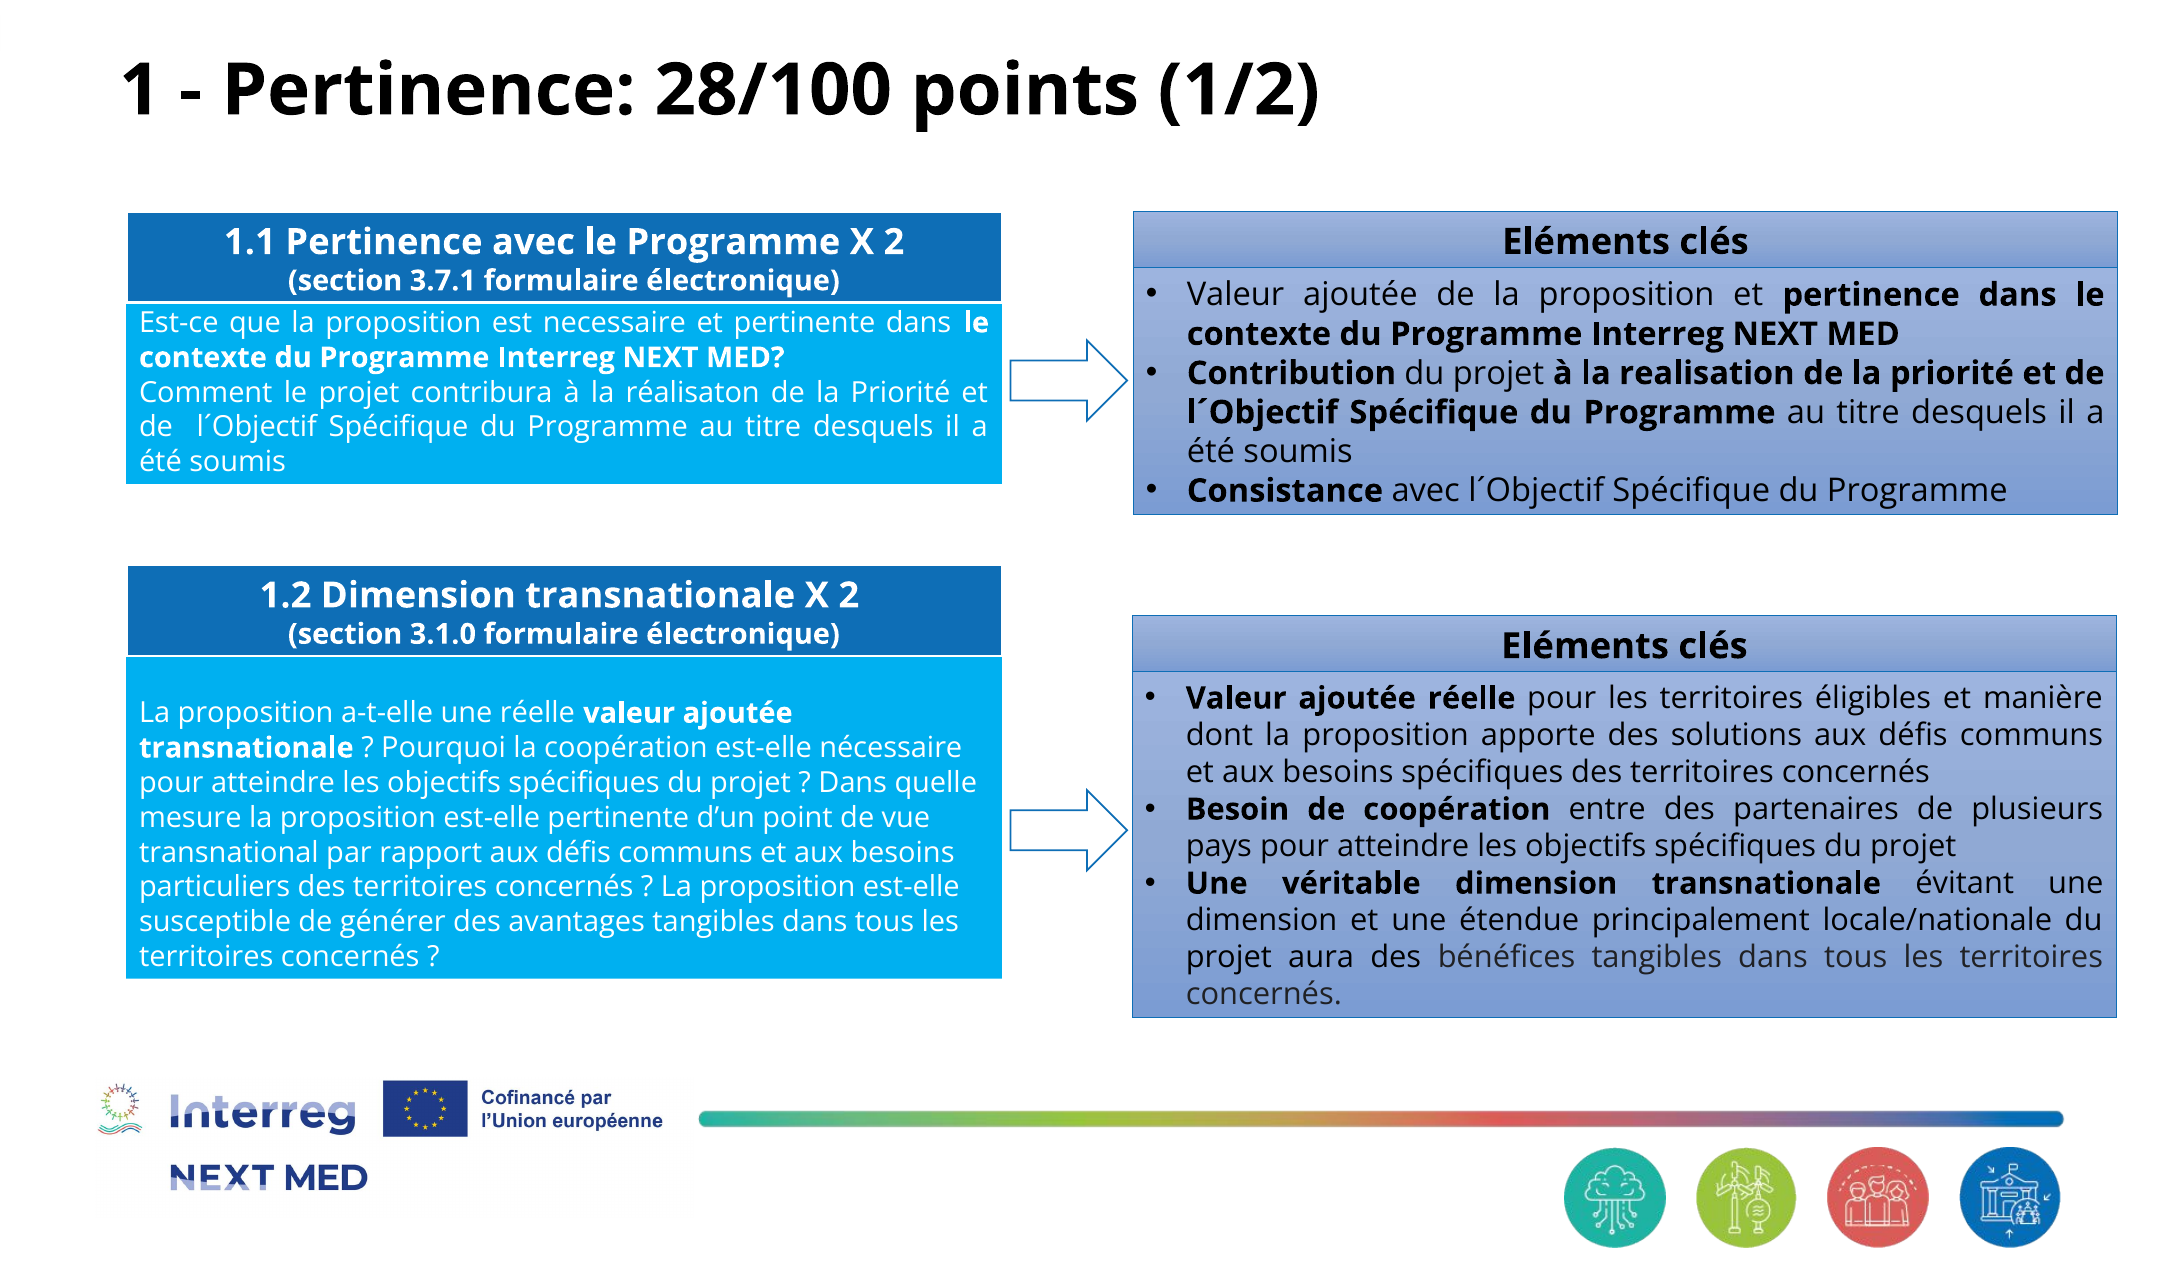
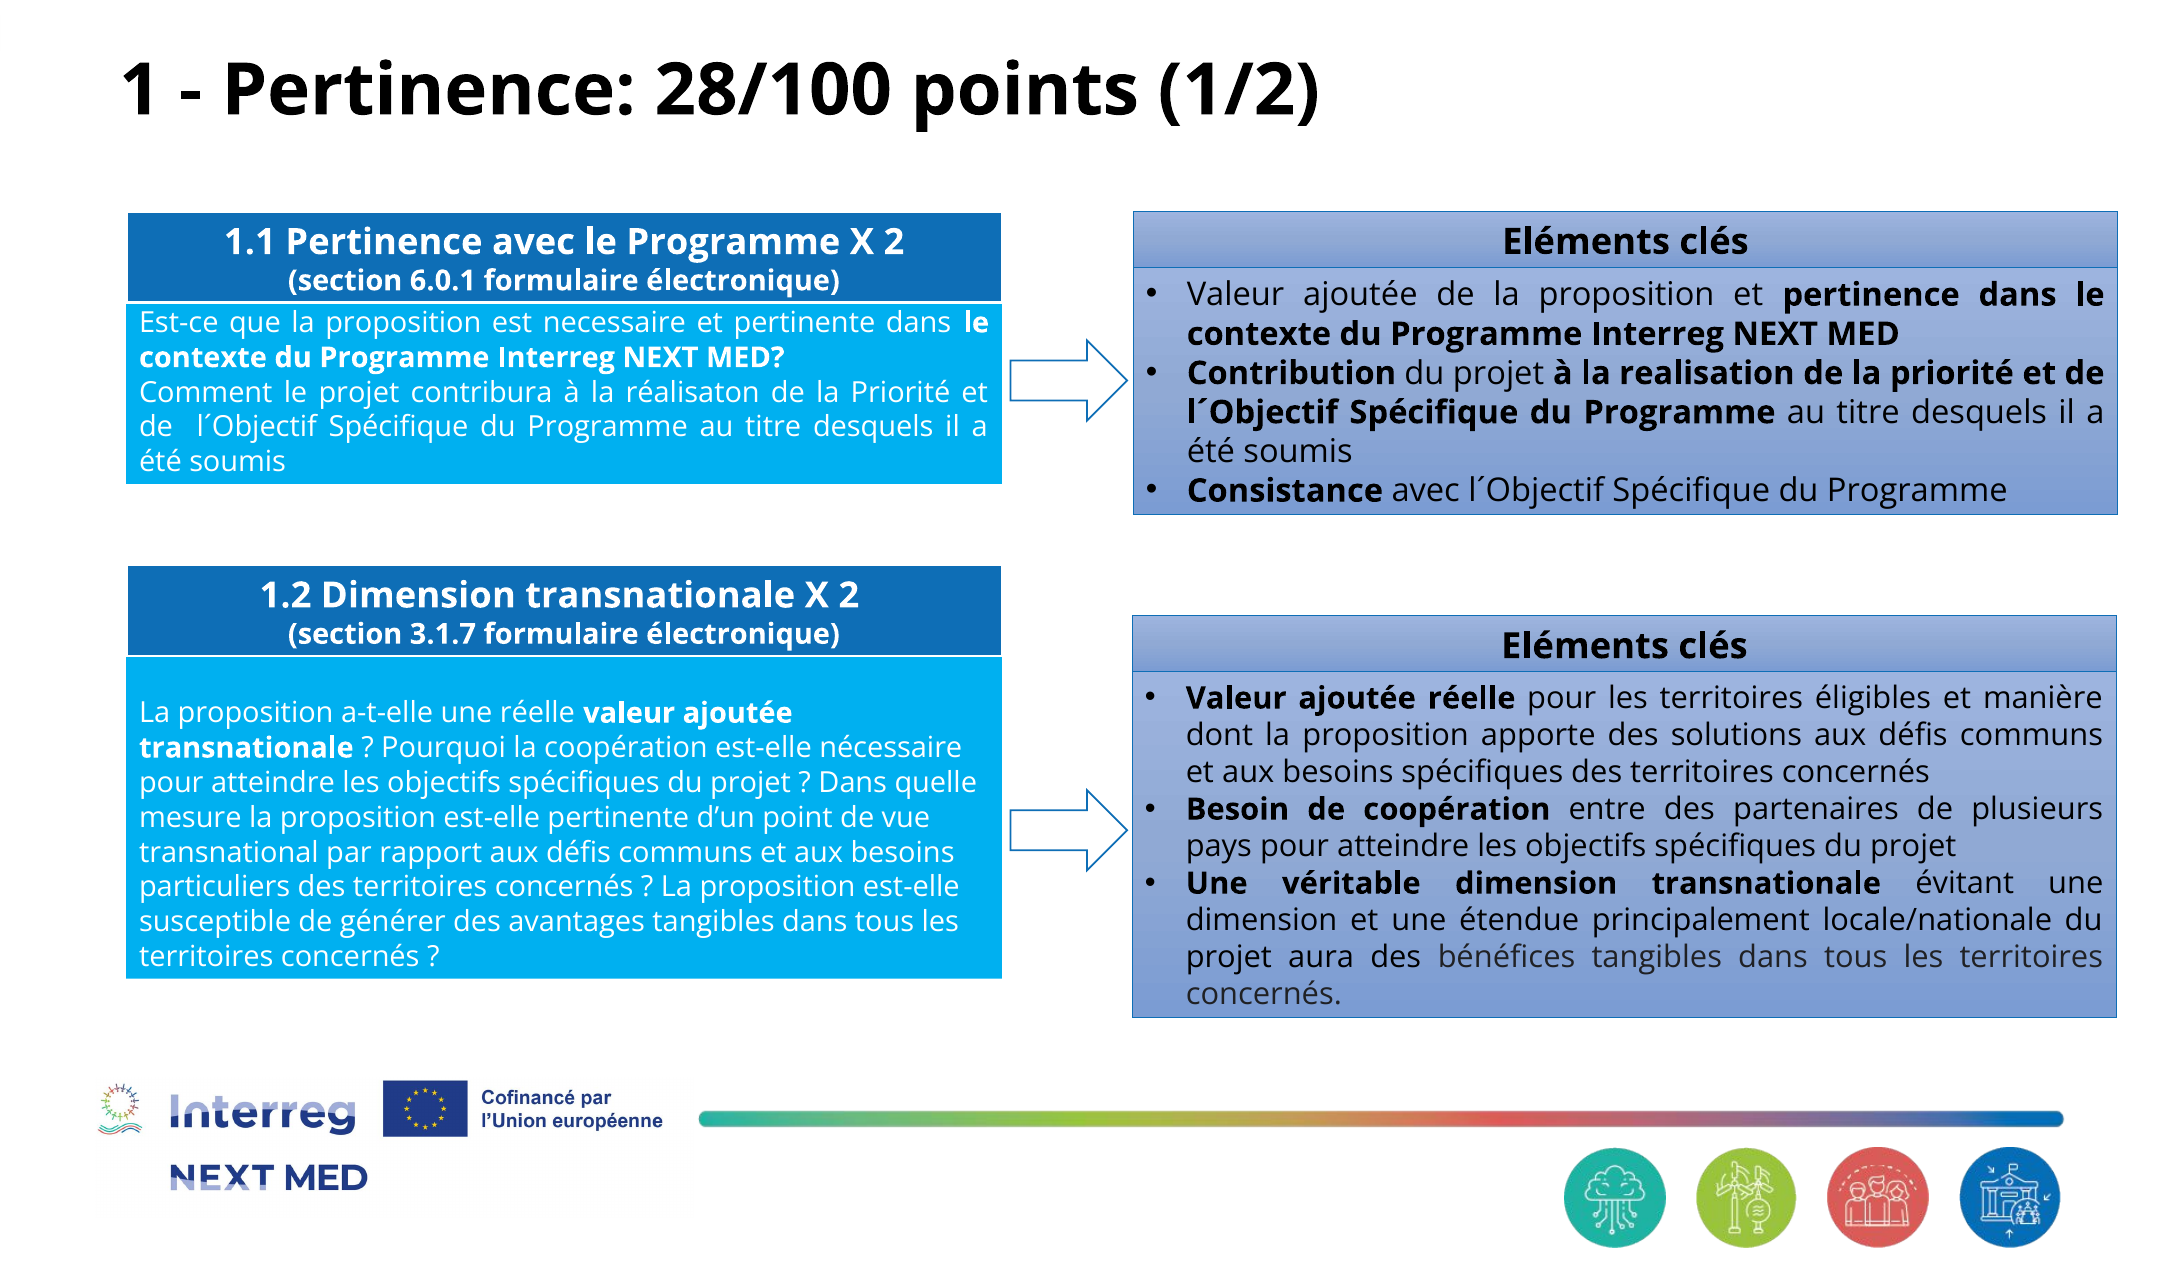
3.7.1: 3.7.1 -> 6.0.1
3.1.0: 3.1.0 -> 3.1.7
